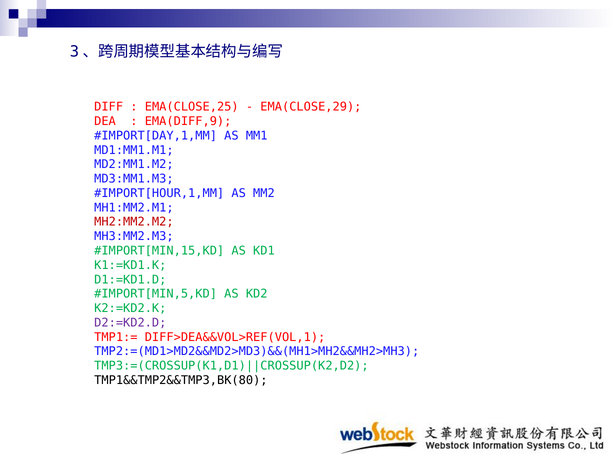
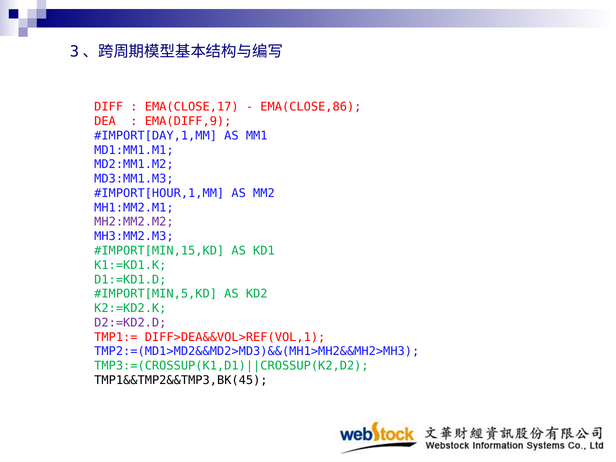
EMA(CLOSE,25: EMA(CLOSE,25 -> EMA(CLOSE,17
EMA(CLOSE,29: EMA(CLOSE,29 -> EMA(CLOSE,86
MH2:MM2.M2 colour: red -> purple
TMP1&&TMP2&&TMP3,BK(80: TMP1&&TMP2&&TMP3,BK(80 -> TMP1&&TMP2&&TMP3,BK(45
